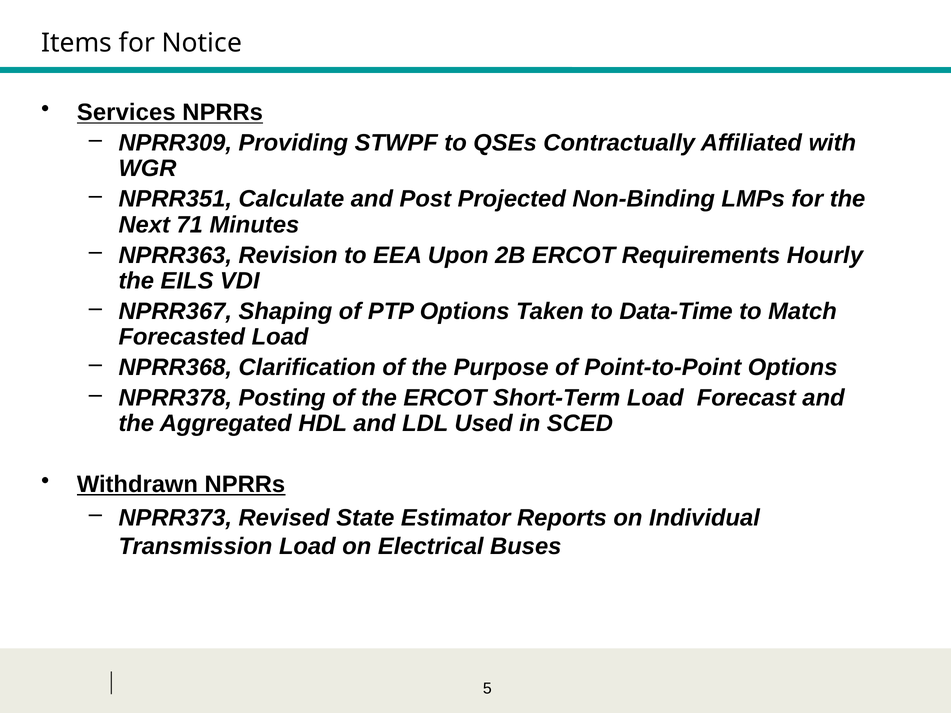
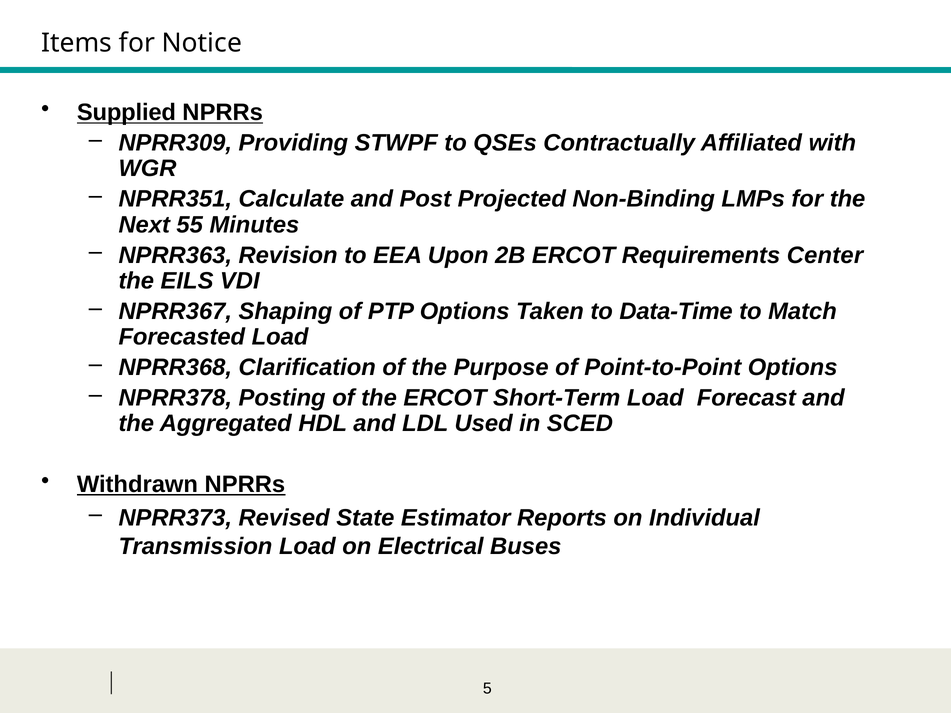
Services: Services -> Supplied
71: 71 -> 55
Hourly: Hourly -> Center
